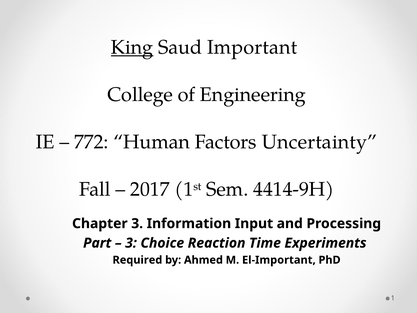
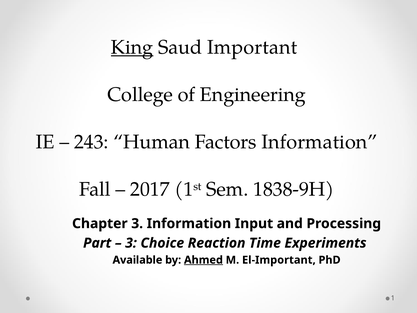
772: 772 -> 243
Factors Uncertainty: Uncertainty -> Information
4414-9H: 4414-9H -> 1838-9H
Required: Required -> Available
Ahmed underline: none -> present
